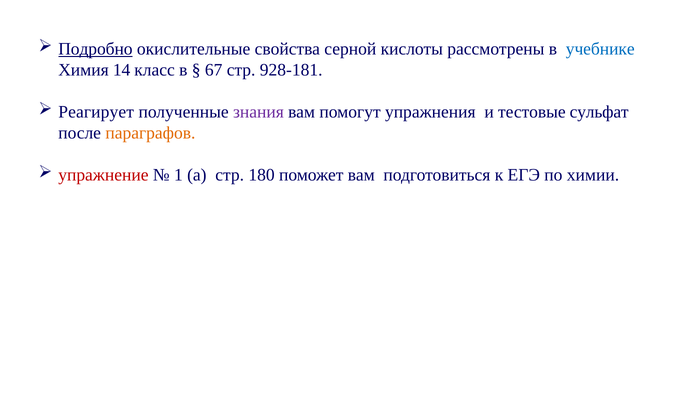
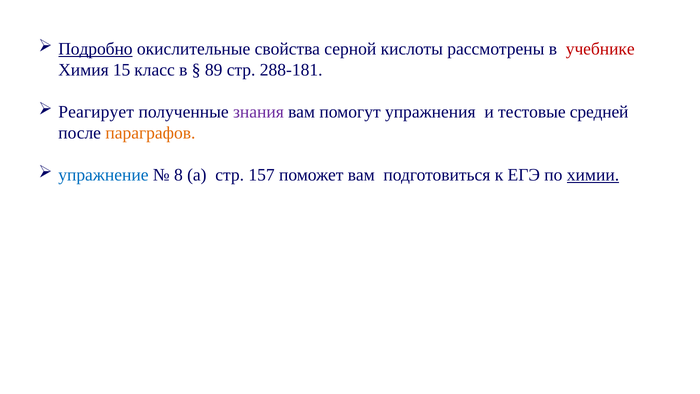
учебнике colour: blue -> red
14: 14 -> 15
67: 67 -> 89
928-181: 928-181 -> 288-181
сульфат: сульфат -> средней
упражнение colour: red -> blue
1: 1 -> 8
180: 180 -> 157
химии underline: none -> present
